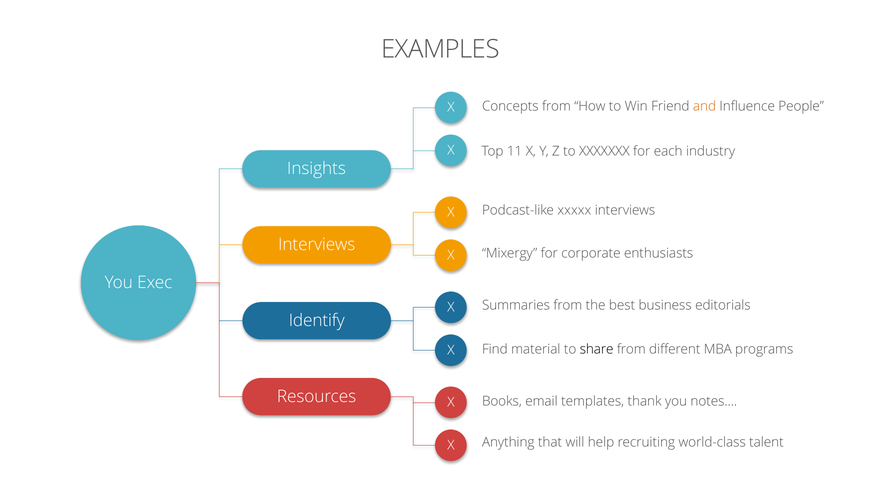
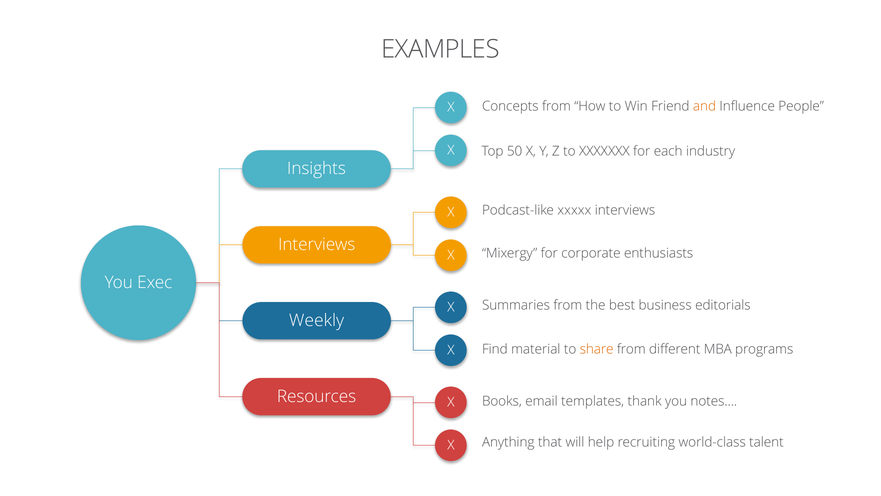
11: 11 -> 50
Identify: Identify -> Weekly
share colour: black -> orange
